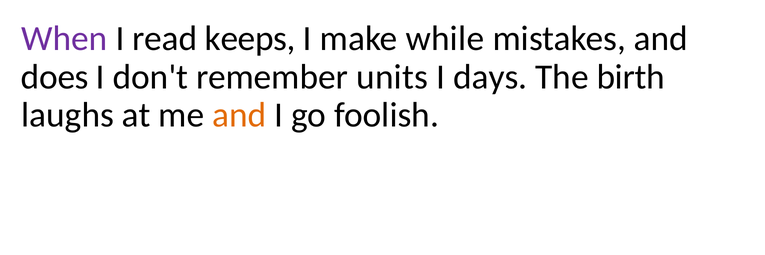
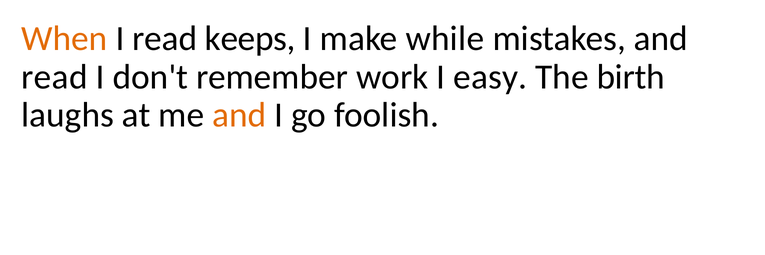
When colour: purple -> orange
does at (55, 77): does -> read
units: units -> work
days: days -> easy
